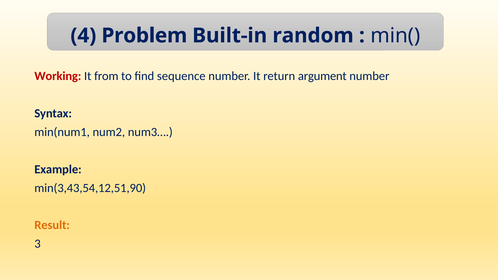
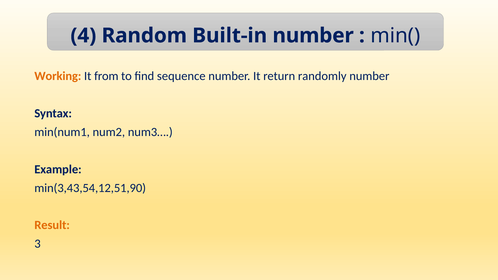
Problem: Problem -> Random
Built-in random: random -> number
Working colour: red -> orange
argument: argument -> randomly
